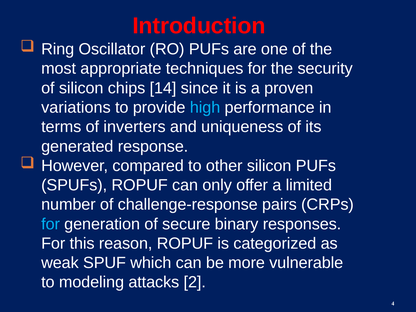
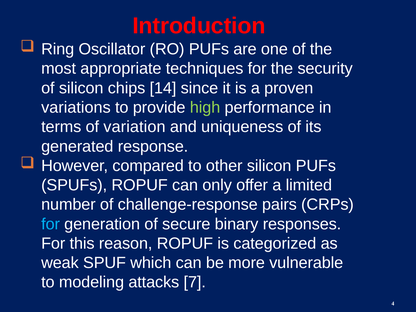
high colour: light blue -> light green
inverters: inverters -> variation
2: 2 -> 7
